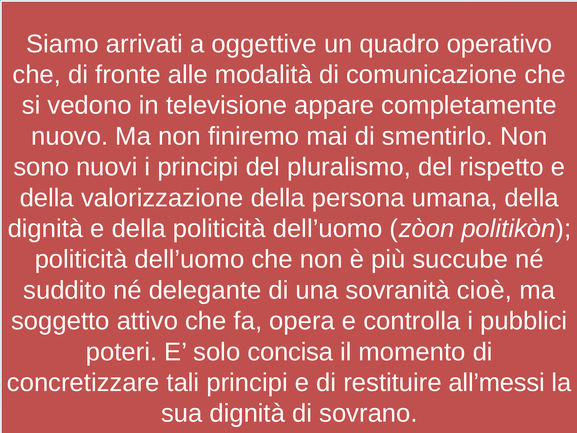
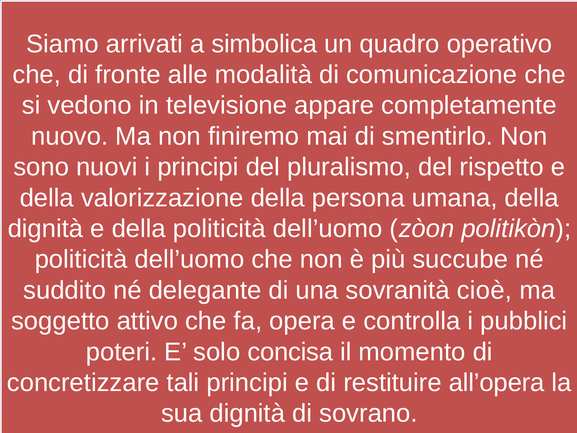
oggettive: oggettive -> simbolica
all’messi: all’messi -> all’opera
